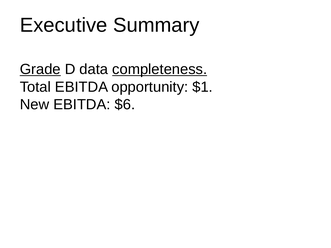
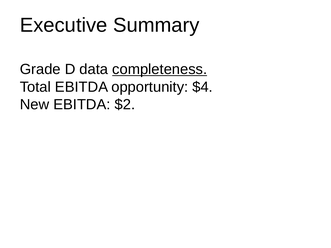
Grade underline: present -> none
$1: $1 -> $4
$6: $6 -> $2
